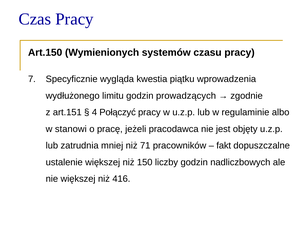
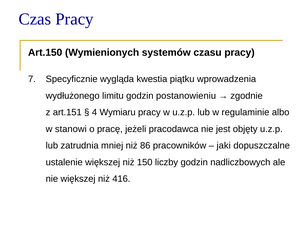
prowadzących: prowadzących -> postanowieniu
Połączyć: Połączyć -> Wymiaru
71: 71 -> 86
fakt: fakt -> jaki
